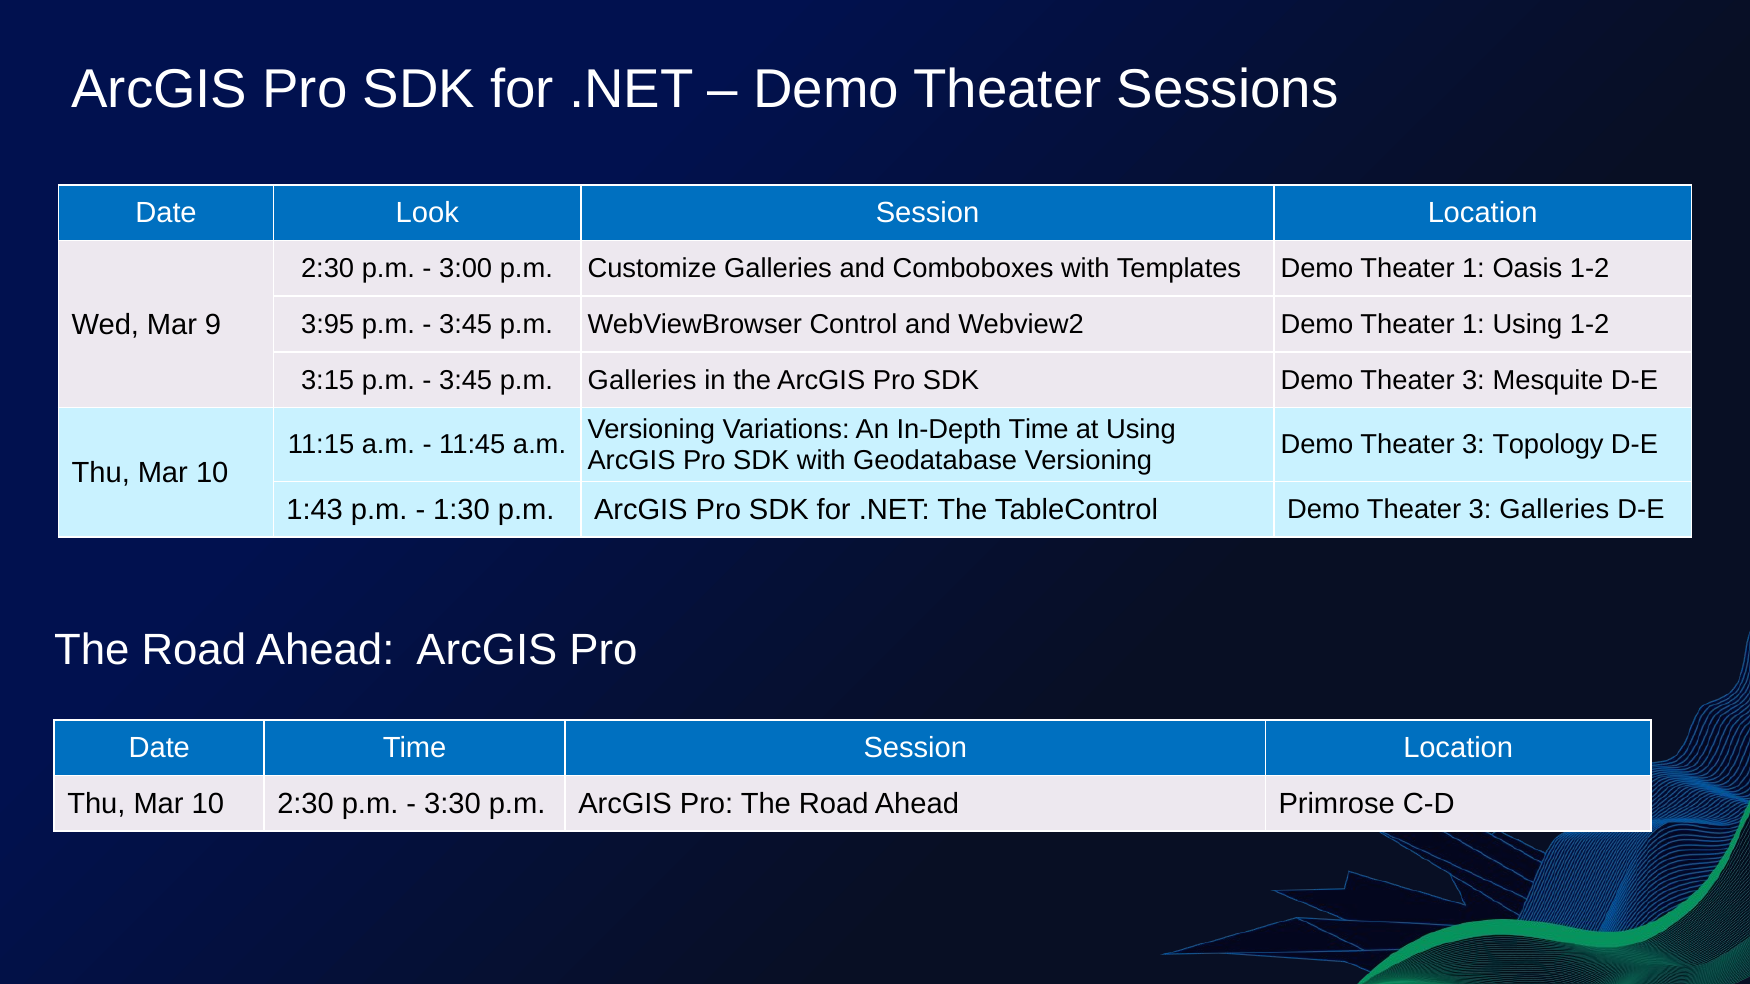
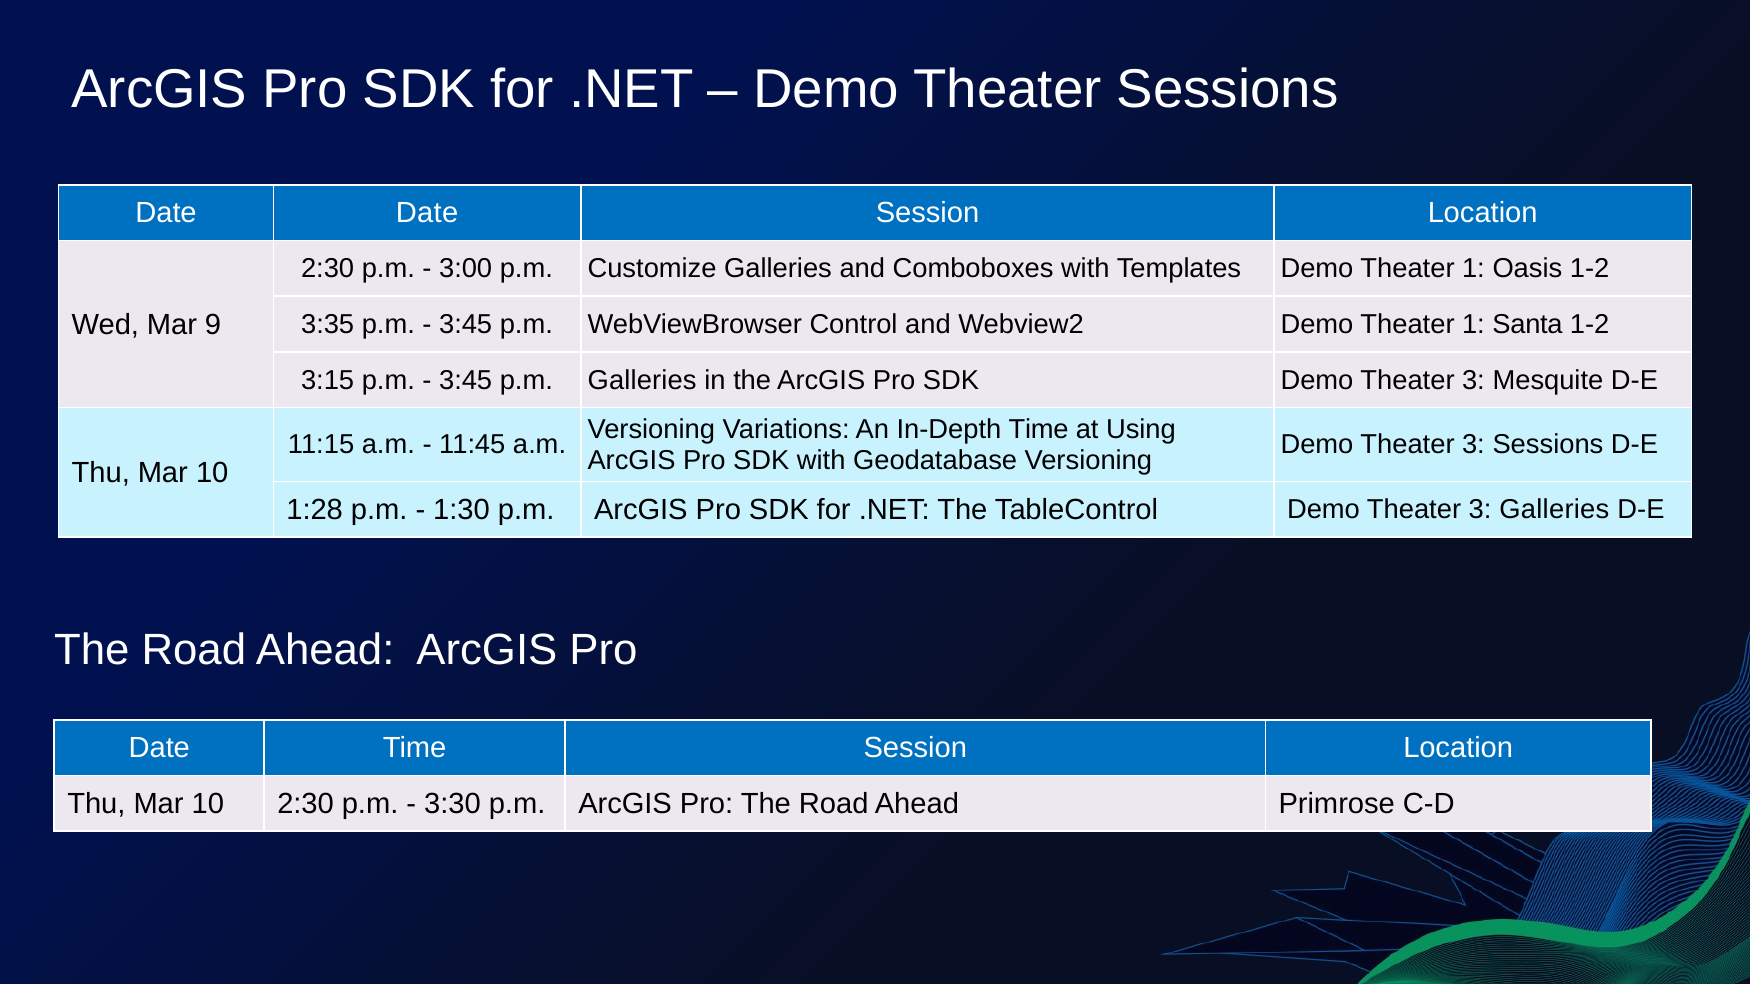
Date Look: Look -> Date
3:95: 3:95 -> 3:35
1 Using: Using -> Santa
3 Topology: Topology -> Sessions
1:43: 1:43 -> 1:28
